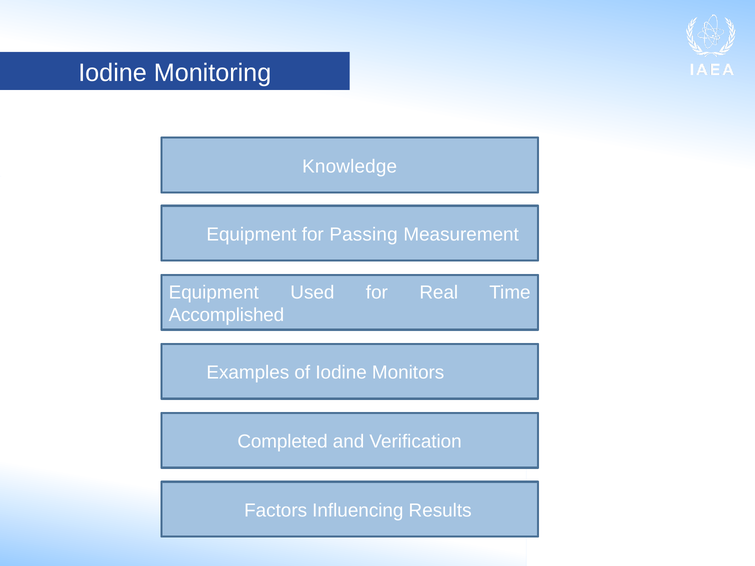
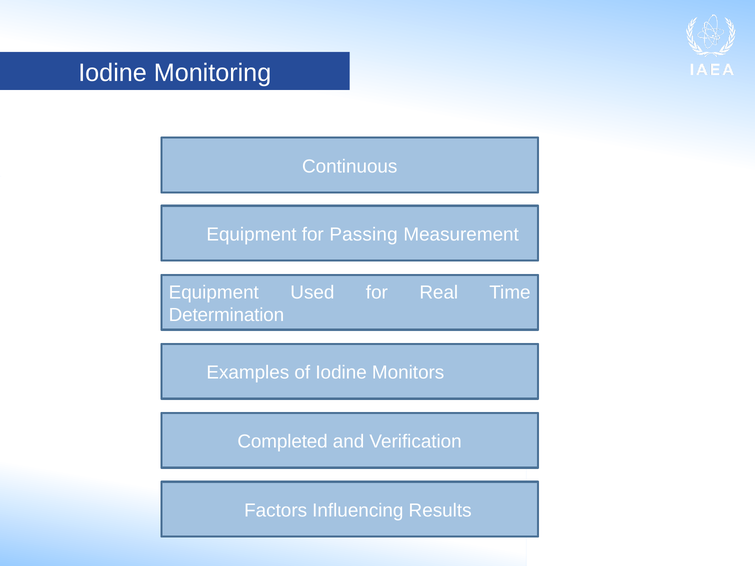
Knowledge: Knowledge -> Continuous
Accomplished: Accomplished -> Determination
